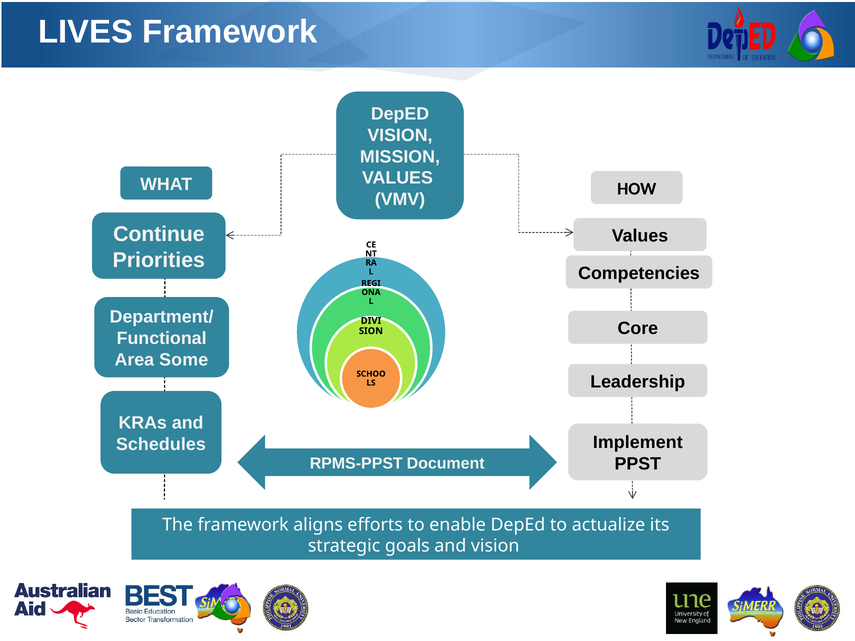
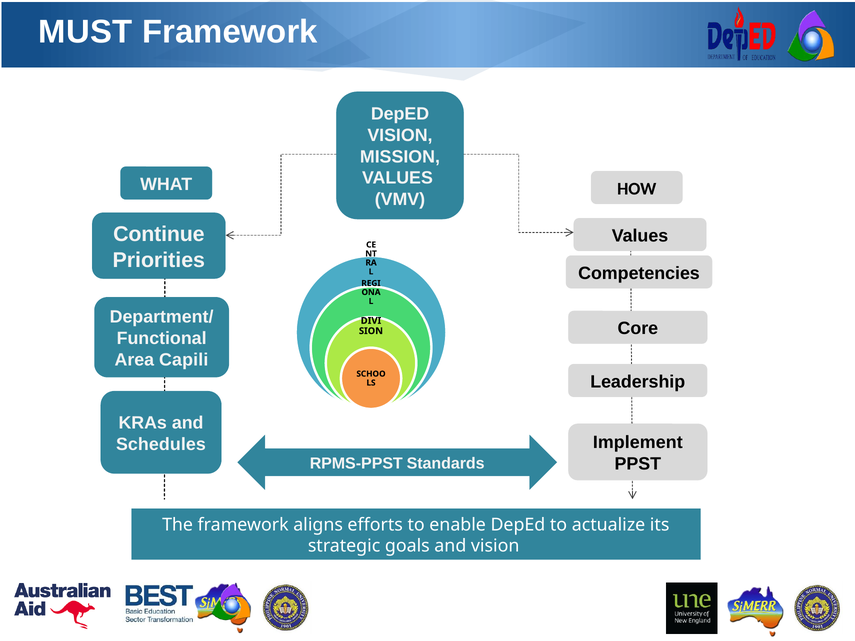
LIVES: LIVES -> MUST
Some: Some -> Capili
Document: Document -> Standards
